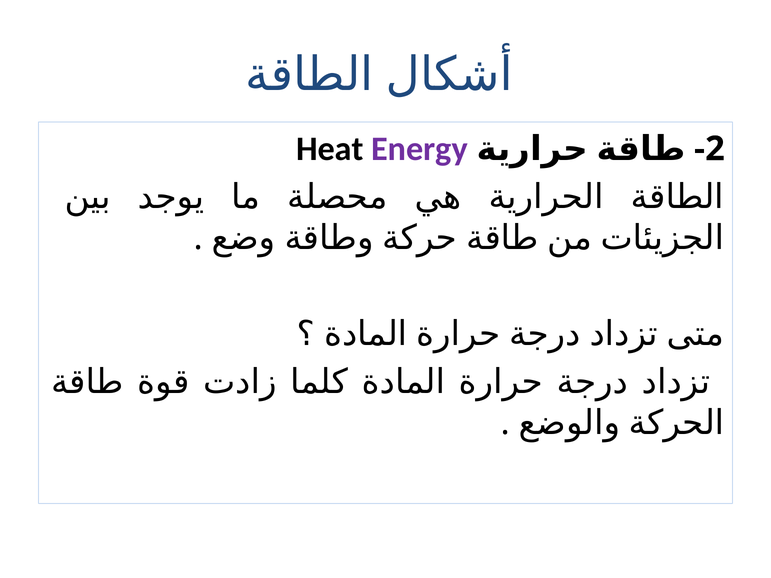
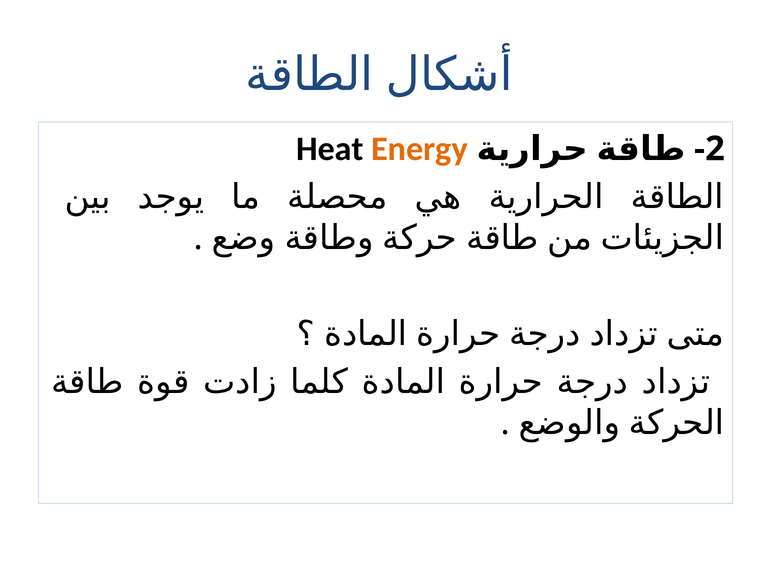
Energy colour: purple -> orange
